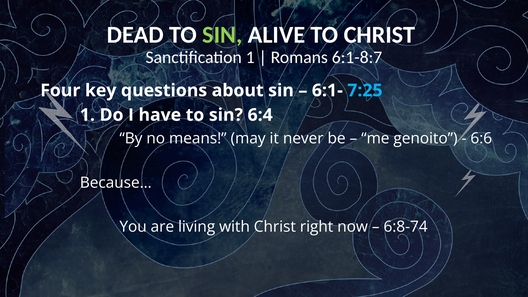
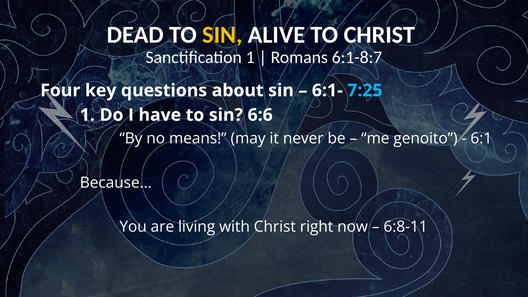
SIN at (222, 35) colour: light green -> yellow
6:4: 6:4 -> 6:6
6:6: 6:6 -> 6:1
6:8-74: 6:8-74 -> 6:8-11
